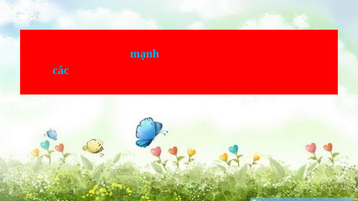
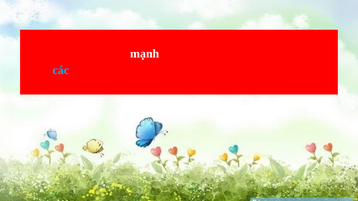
mạnh colour: light blue -> white
